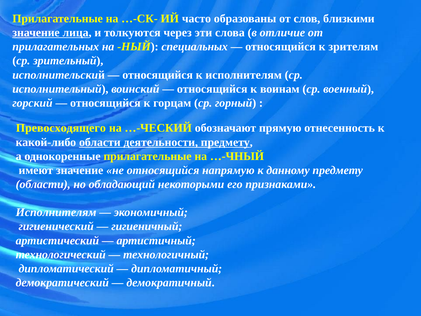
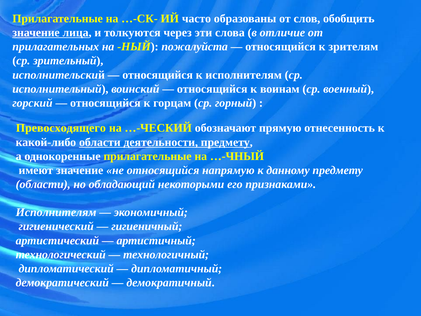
близкими: близкими -> обобщить
специальных: специальных -> пожалуйста
